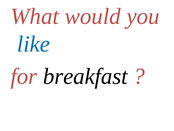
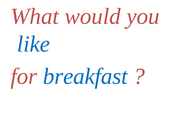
breakfast colour: black -> blue
